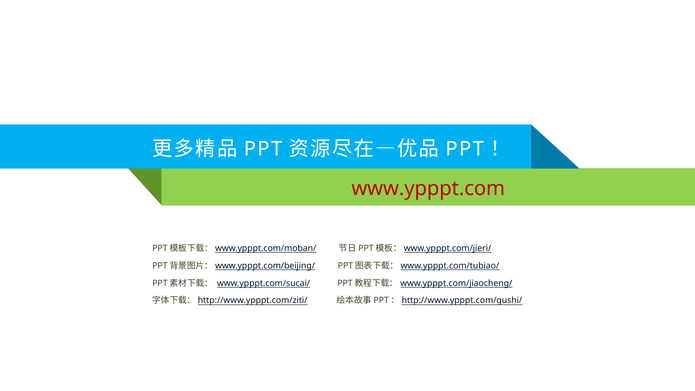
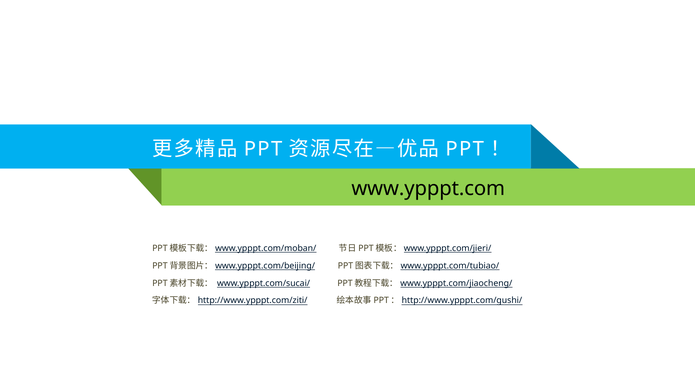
www.ypppt.com colour: red -> black
